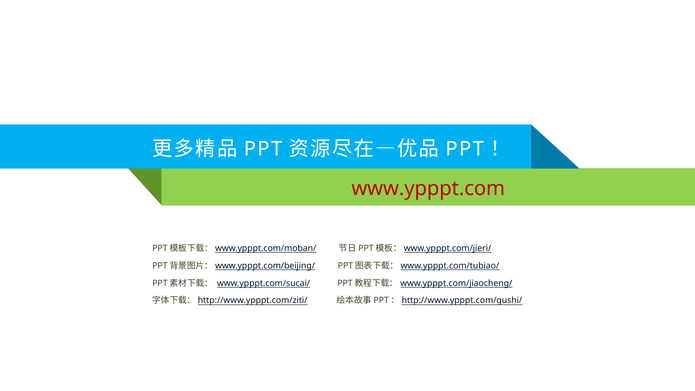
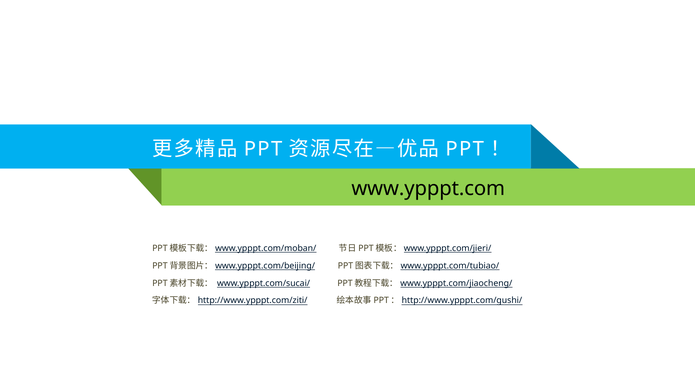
www.ypppt.com colour: red -> black
